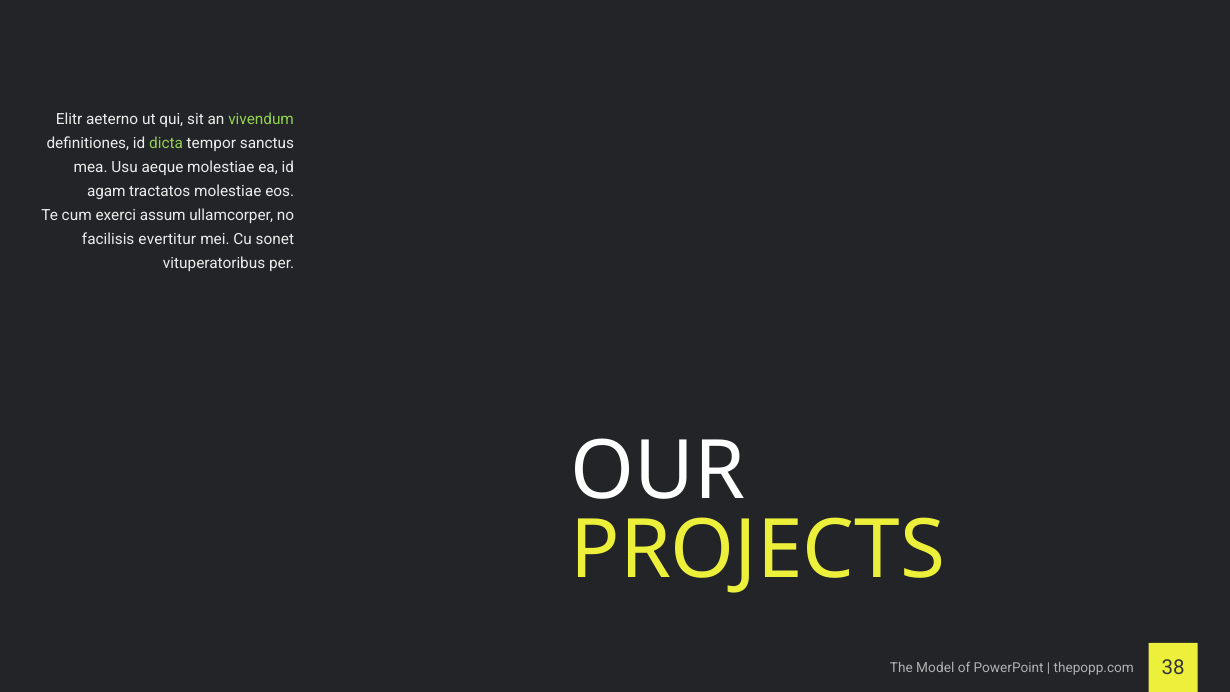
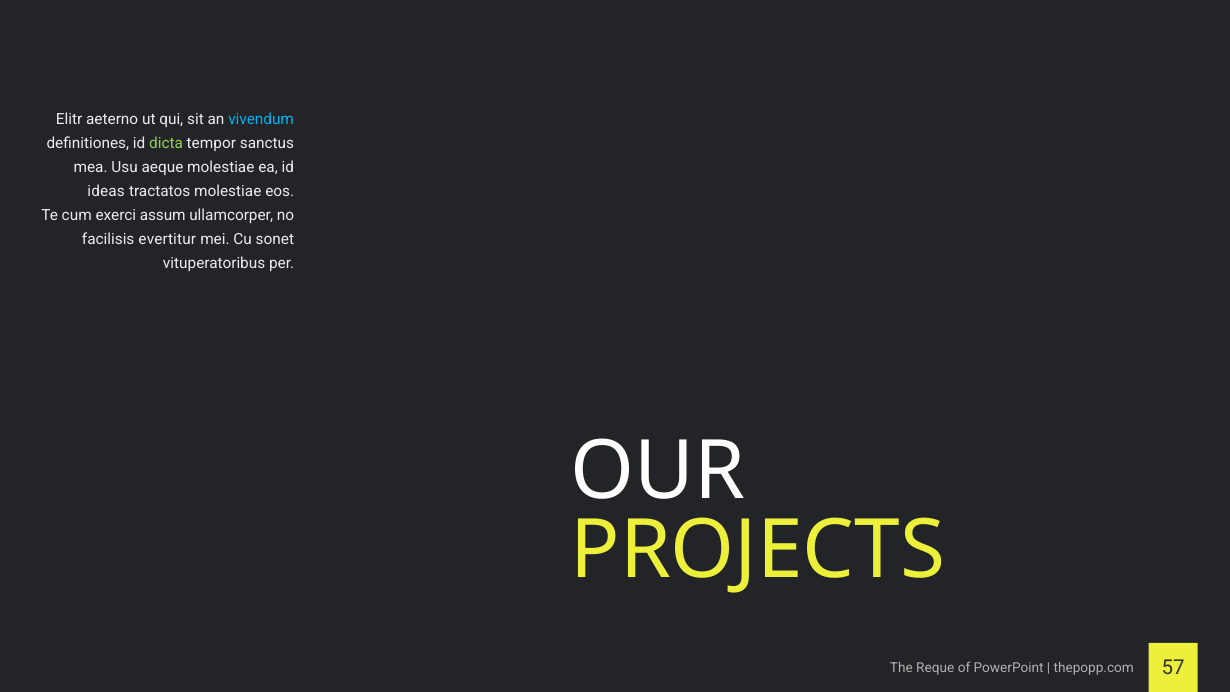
vivendum colour: light green -> light blue
agam: agam -> ideas
Model: Model -> Reque
38: 38 -> 57
